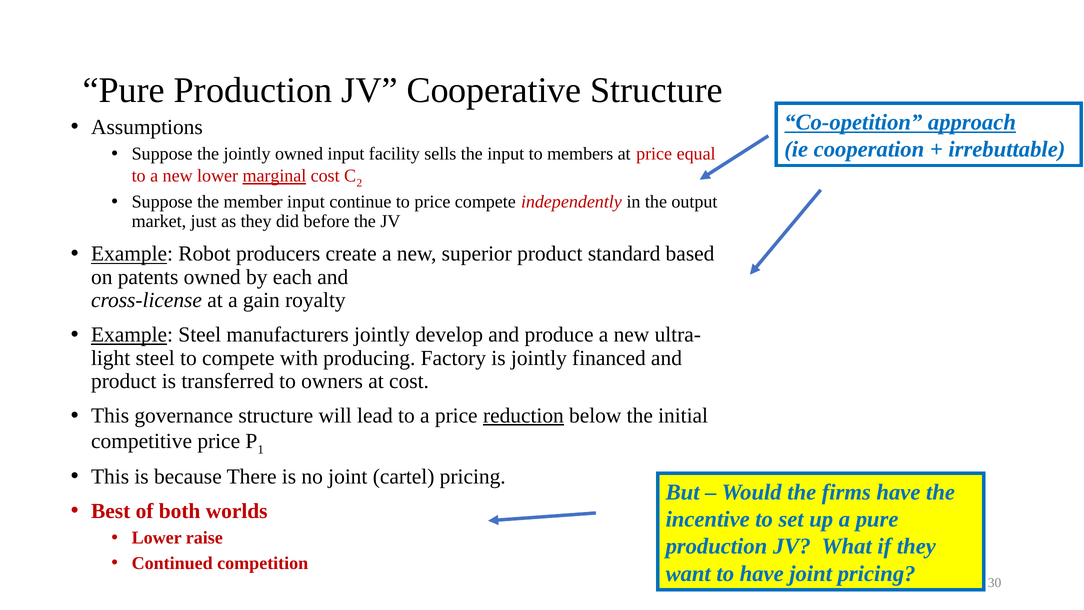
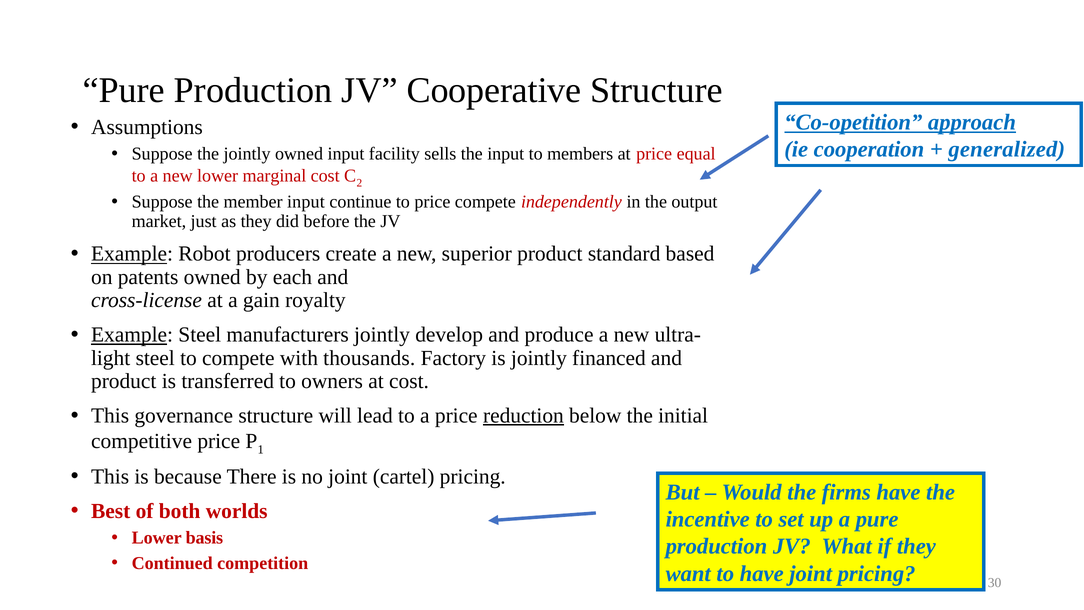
irrebuttable: irrebuttable -> generalized
marginal underline: present -> none
producing: producing -> thousands
raise: raise -> basis
